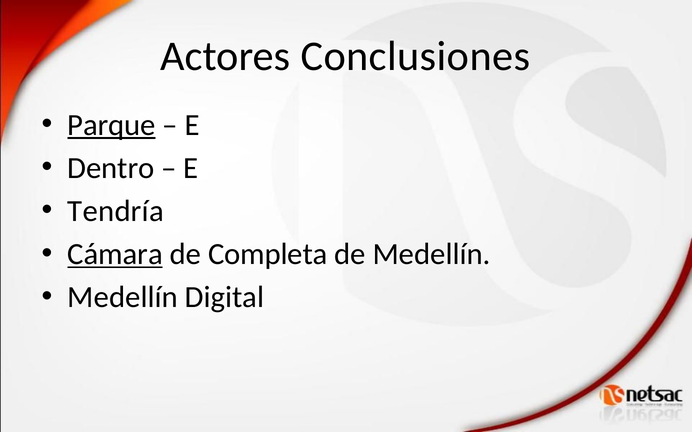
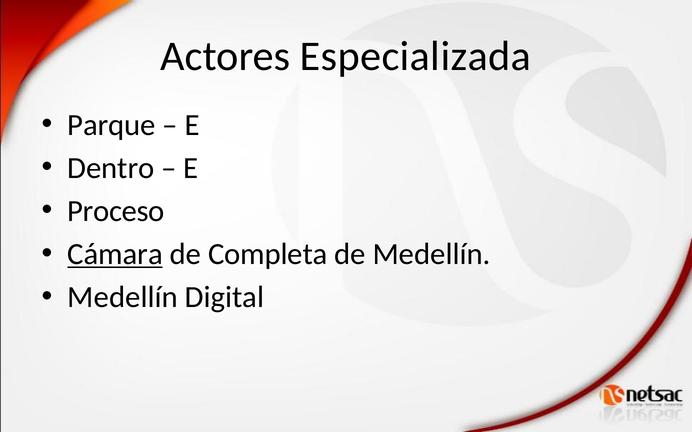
Conclusiones: Conclusiones -> Especializada
Parque underline: present -> none
Tendría: Tendría -> Proceso
